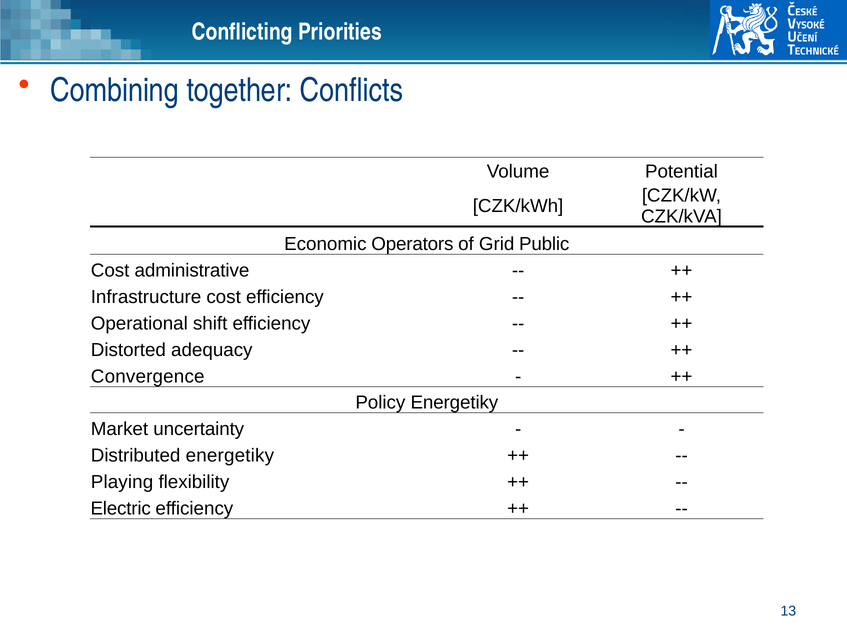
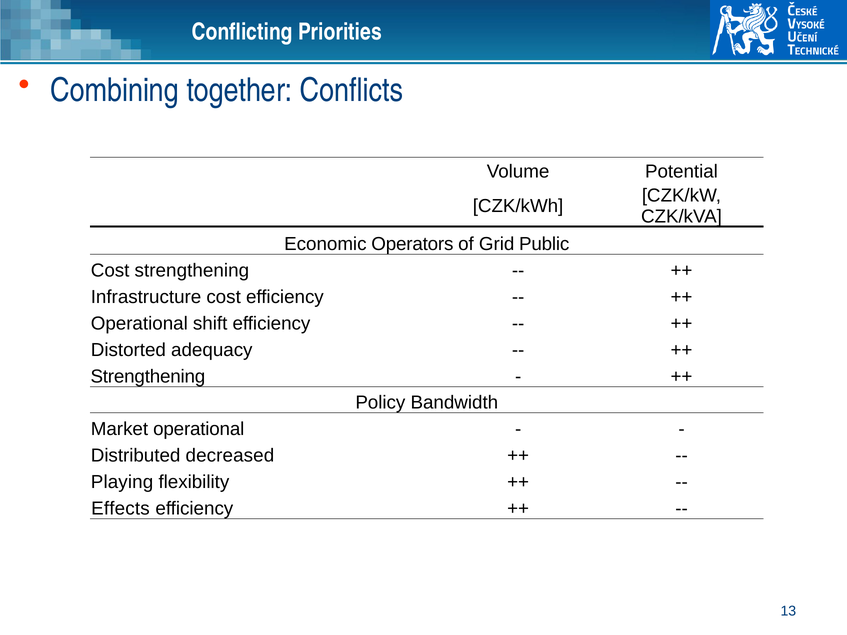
Cost administrative: administrative -> strengthening
Convergence at (148, 377): Convergence -> Strengthening
Policy Energetiky: Energetiky -> Bandwidth
Market uncertainty: uncertainty -> operational
Distributed energetiky: energetiky -> decreased
Electric: Electric -> Effects
